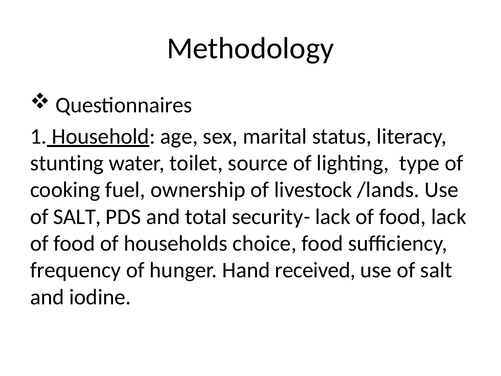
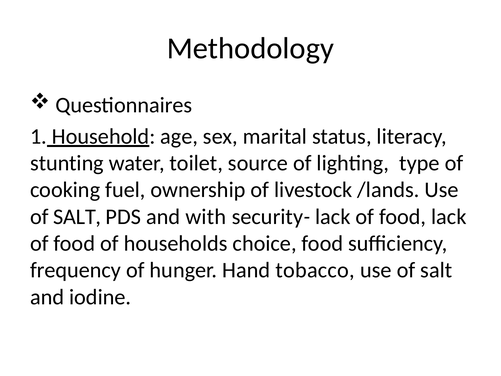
total: total -> with
received: received -> tobacco
